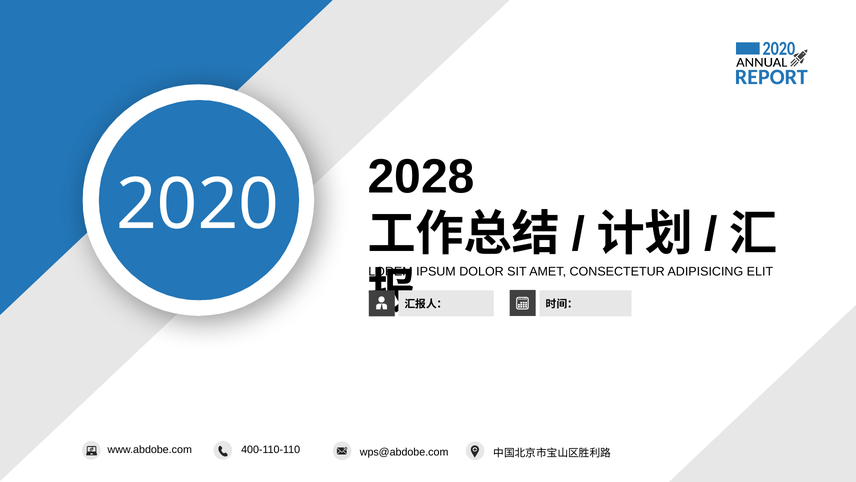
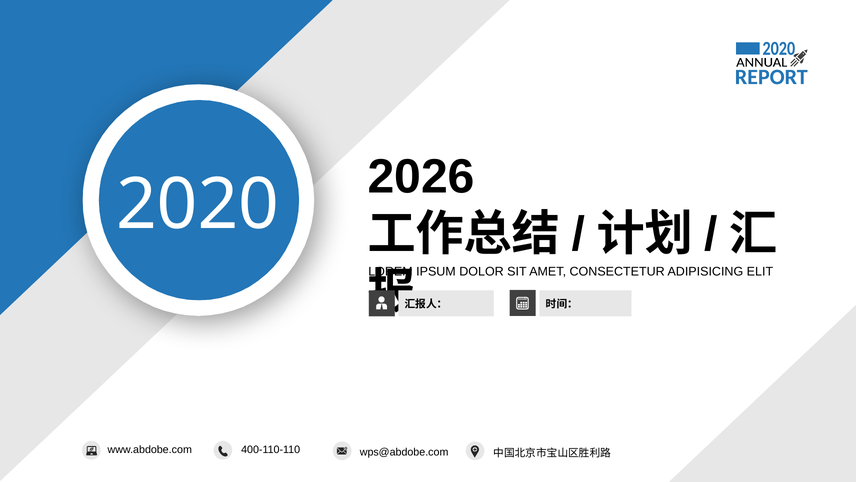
2028: 2028 -> 2026
